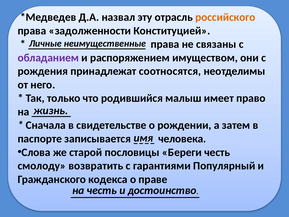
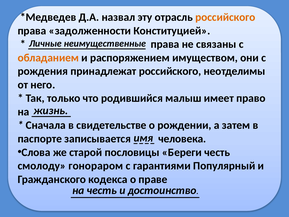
обладанием colour: purple -> orange
принадлежат соотносятся: соотносятся -> российского
возвратить: возвратить -> гонораром
